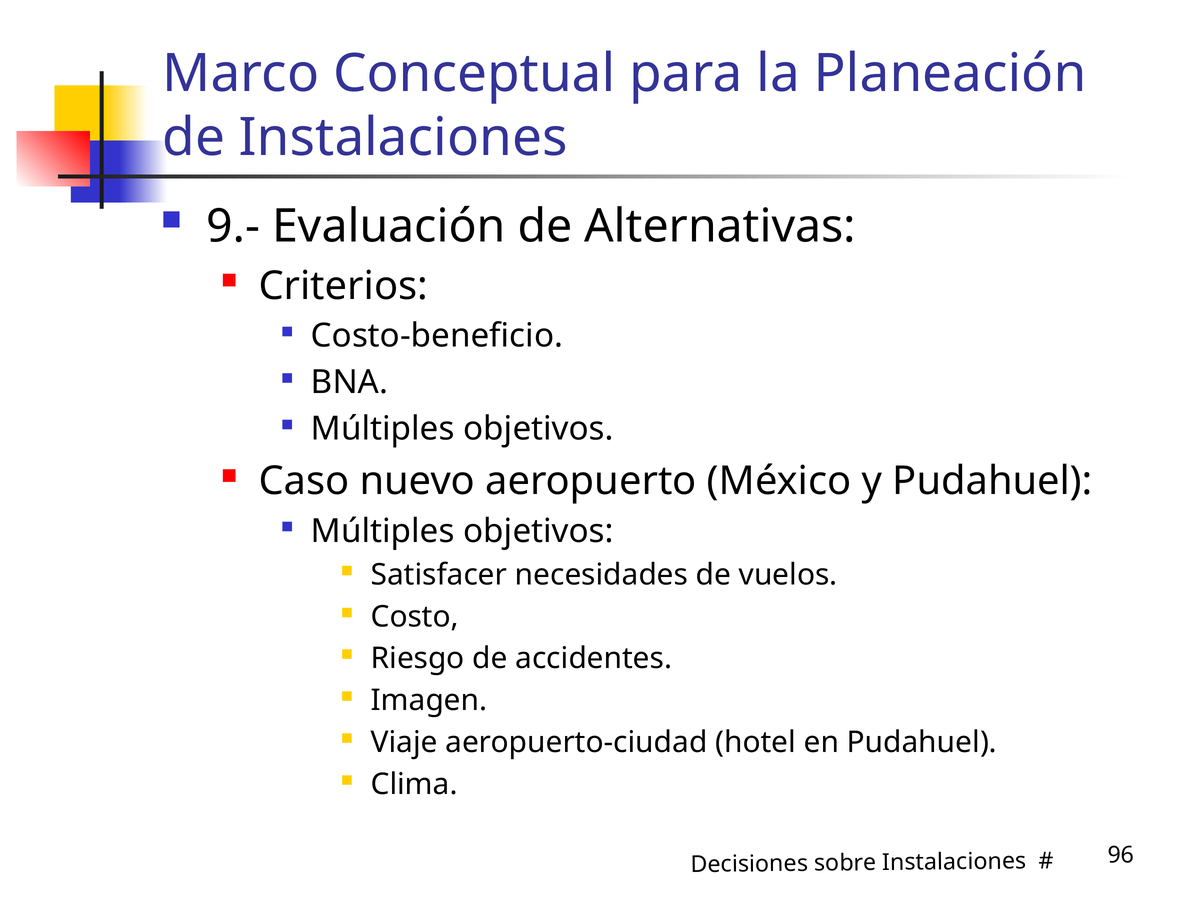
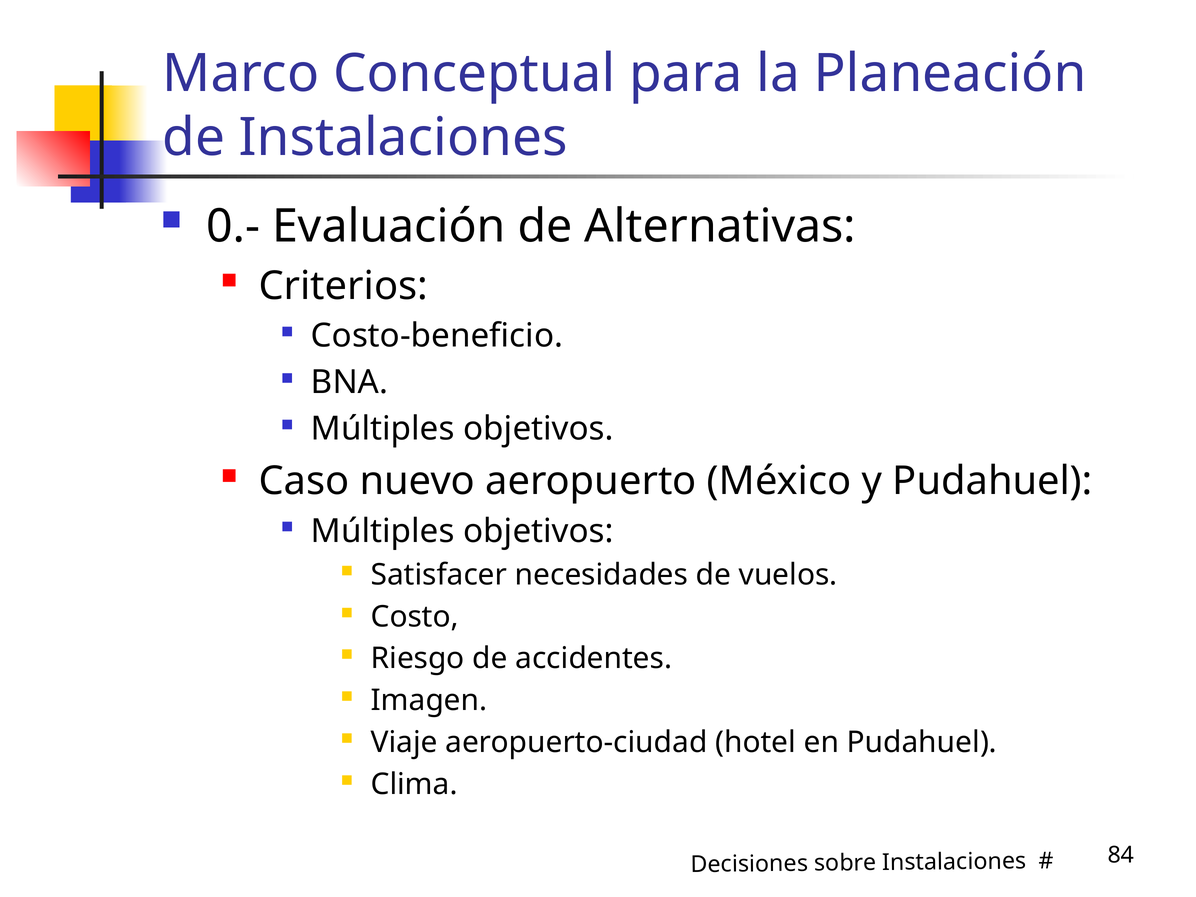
9.-: 9.- -> 0.-
96: 96 -> 84
